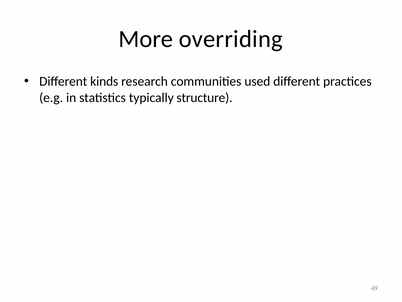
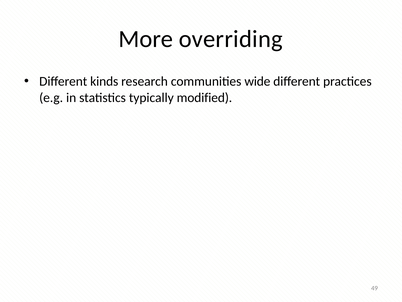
used: used -> wide
structure: structure -> modified
